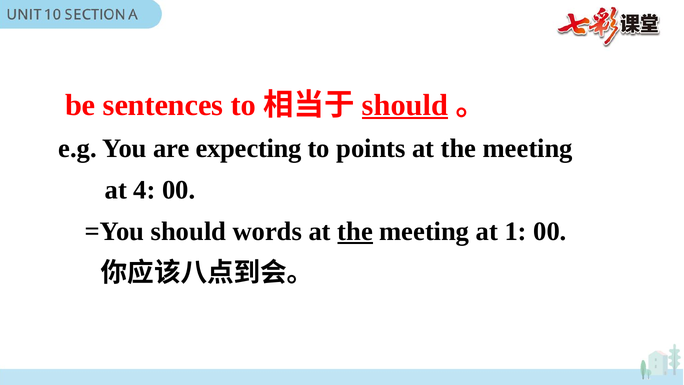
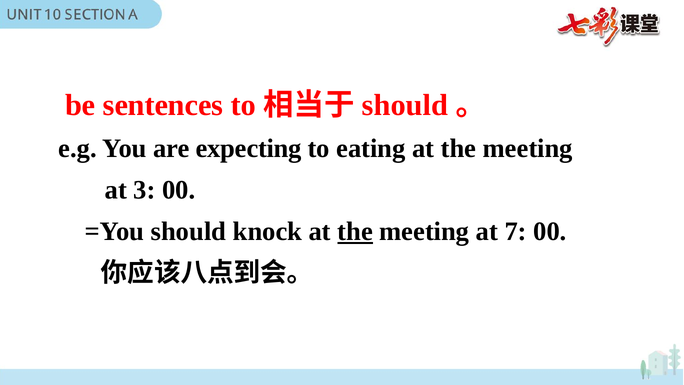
should at (405, 105) underline: present -> none
points: points -> eating
4: 4 -> 3
words: words -> knock
1: 1 -> 7
